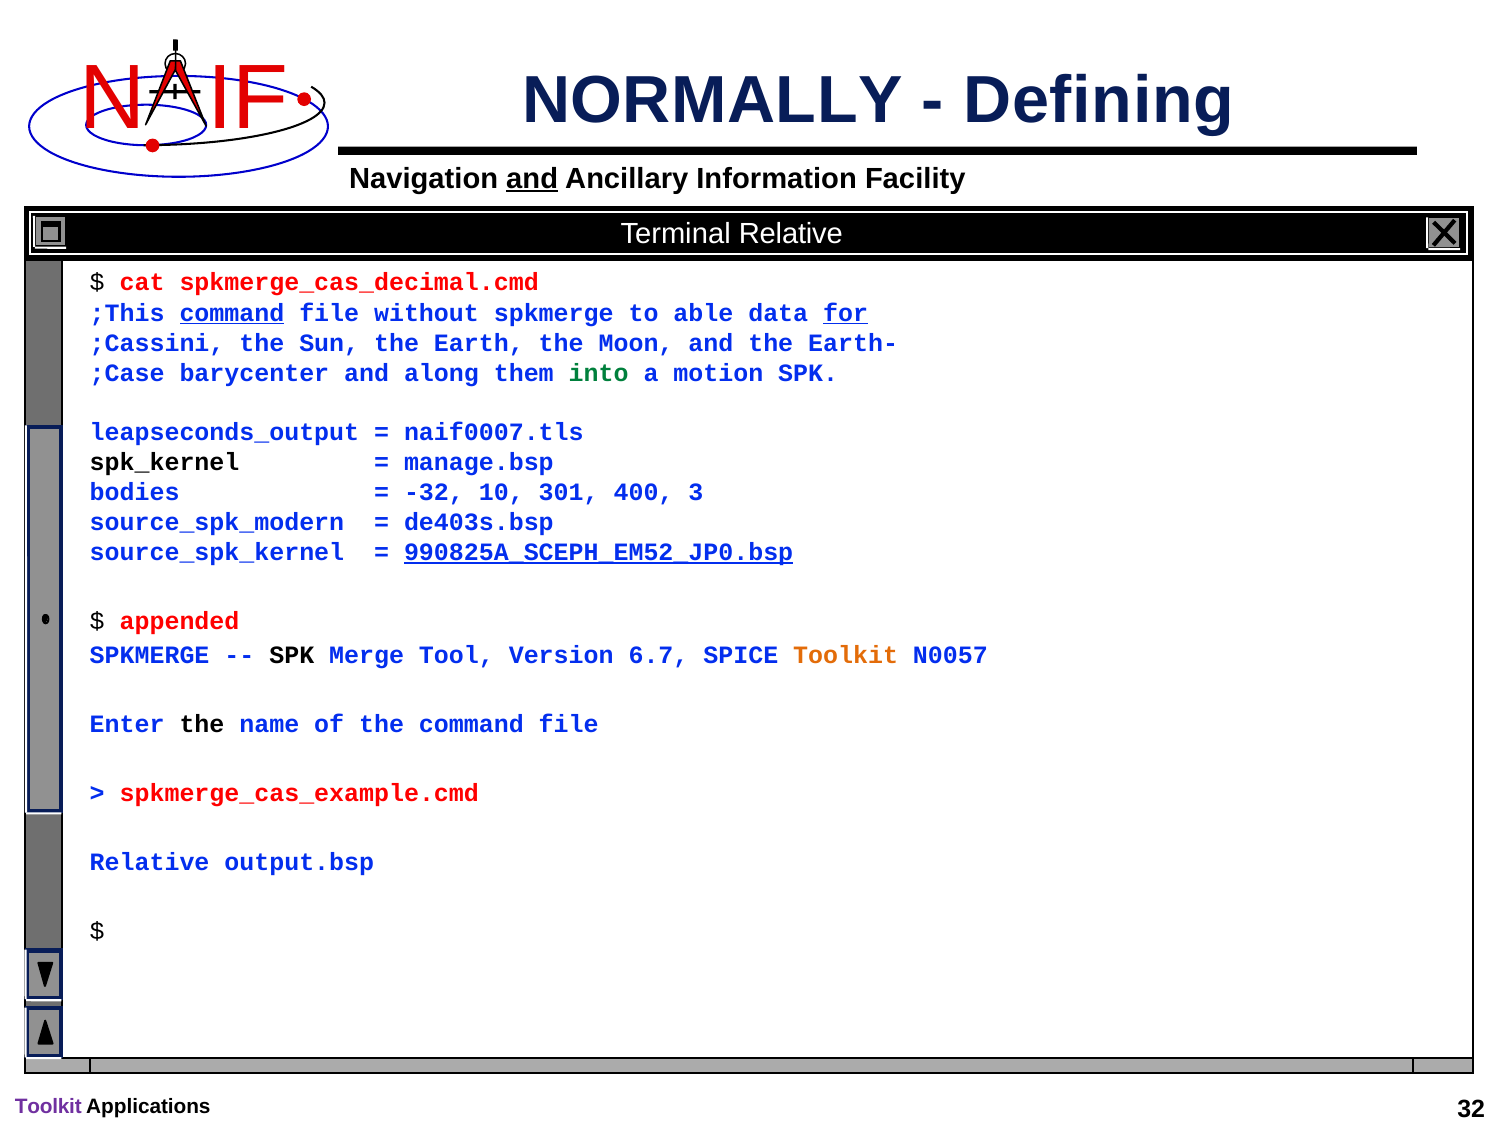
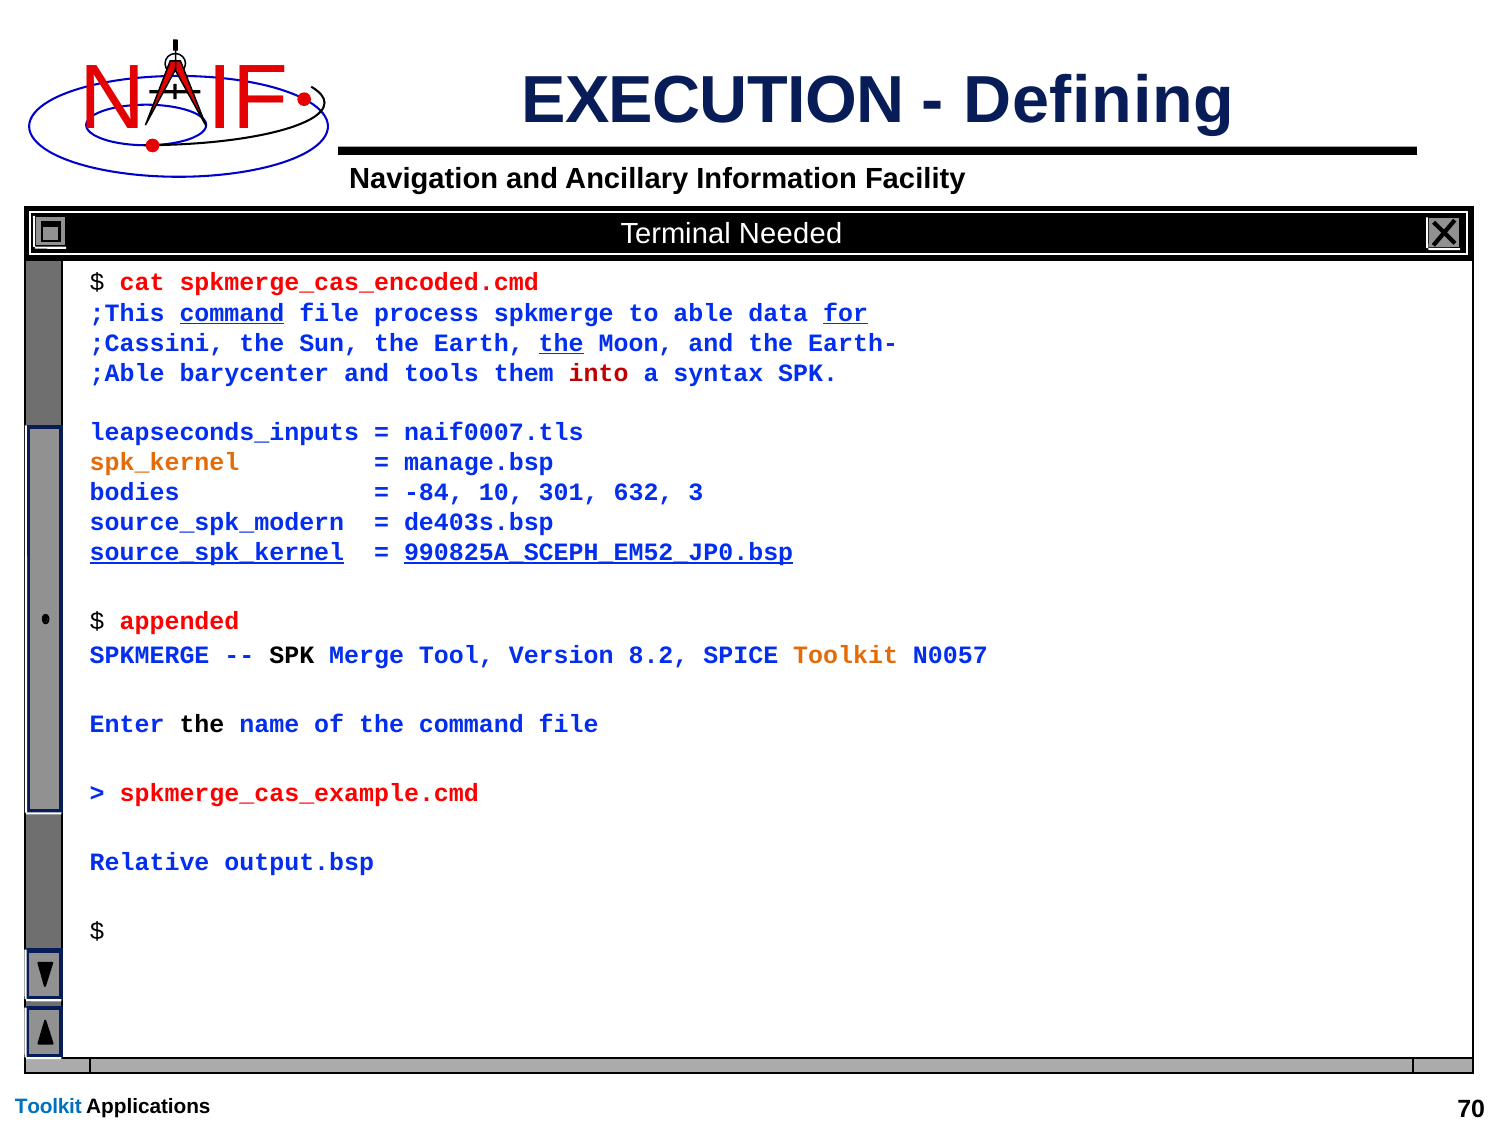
NORMALLY: NORMALLY -> EXECUTION
and at (532, 179) underline: present -> none
Terminal Relative: Relative -> Needed
spkmerge_cas_decimal.cmd: spkmerge_cas_decimal.cmd -> spkmerge_cas_encoded.cmd
without: without -> process
the at (561, 343) underline: none -> present
;Case: ;Case -> ;Able
along: along -> tools
into colour: green -> red
motion: motion -> syntax
leapseconds_output: leapseconds_output -> leapseconds_inputs
spk_kernel colour: black -> orange
-32: -32 -> -84
400: 400 -> 632
source_spk_kernel underline: none -> present
6.7: 6.7 -> 8.2
Toolkit at (48, 1107) colour: purple -> blue
32: 32 -> 70
